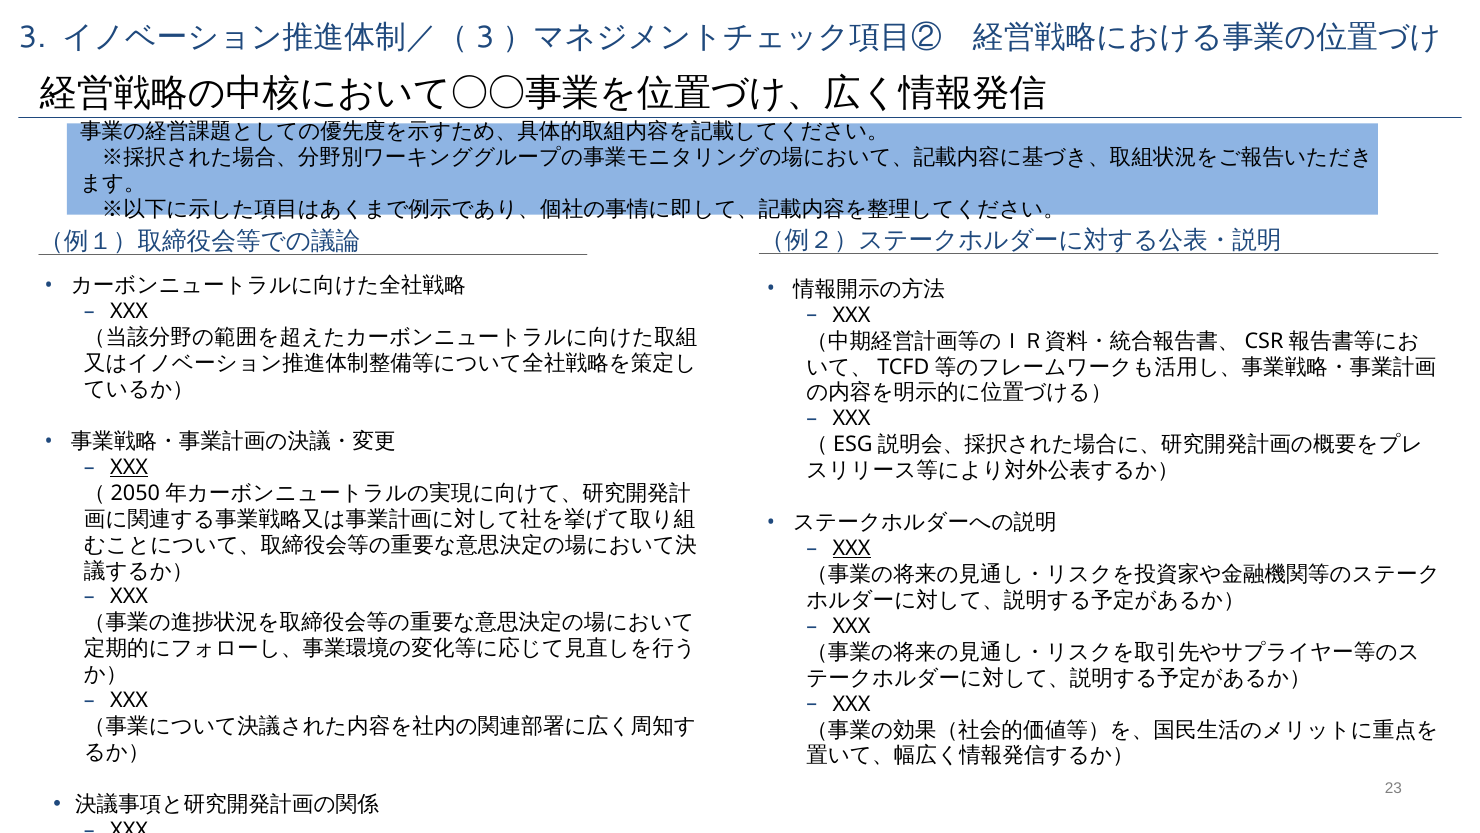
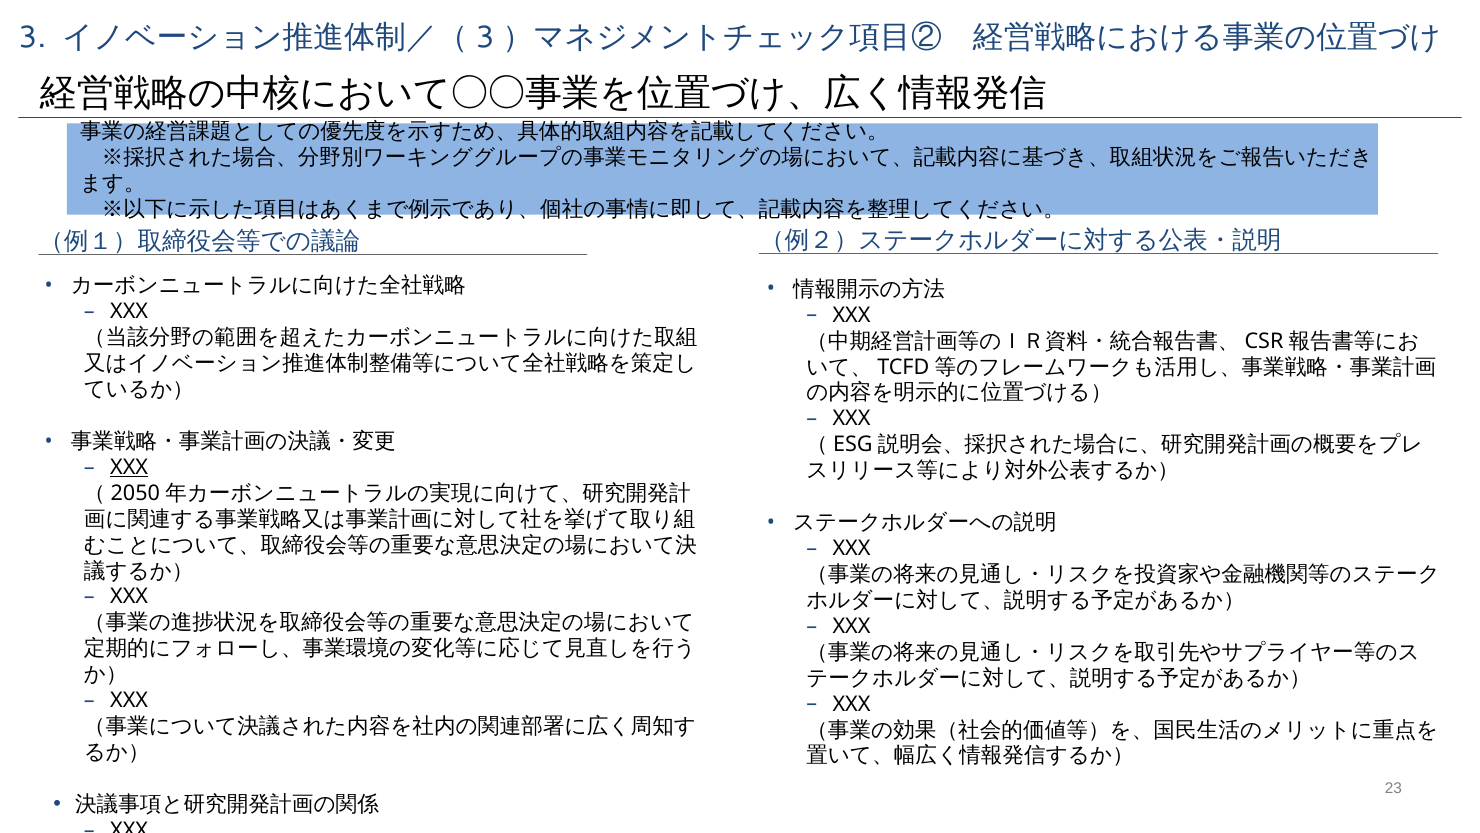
XXX at (852, 548) underline: present -> none
